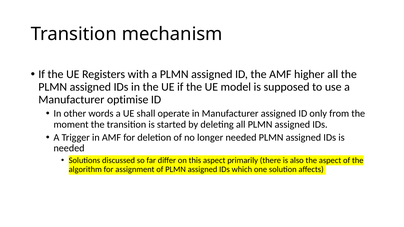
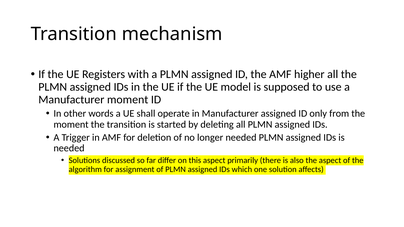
Manufacturer optimise: optimise -> moment
